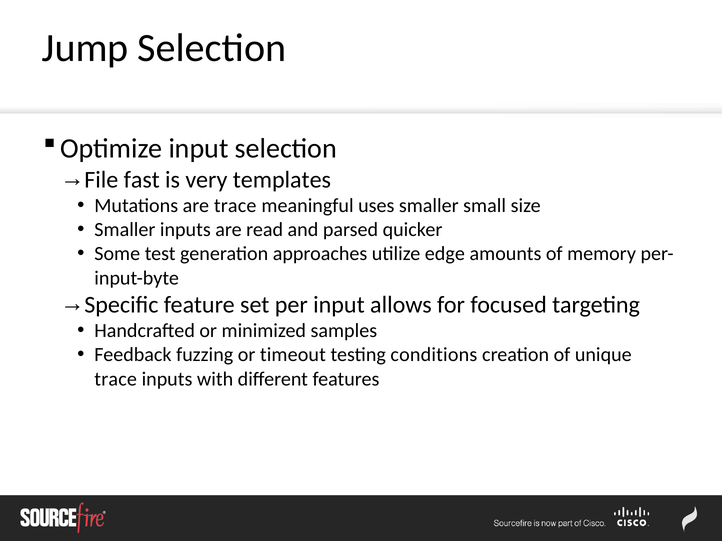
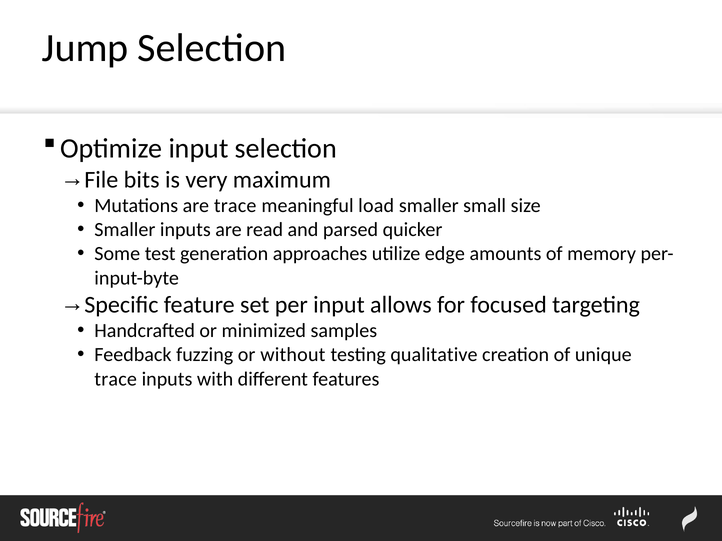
fast: fast -> bits
templates: templates -> maximum
uses: uses -> load
timeout: timeout -> without
conditions: conditions -> qualitative
